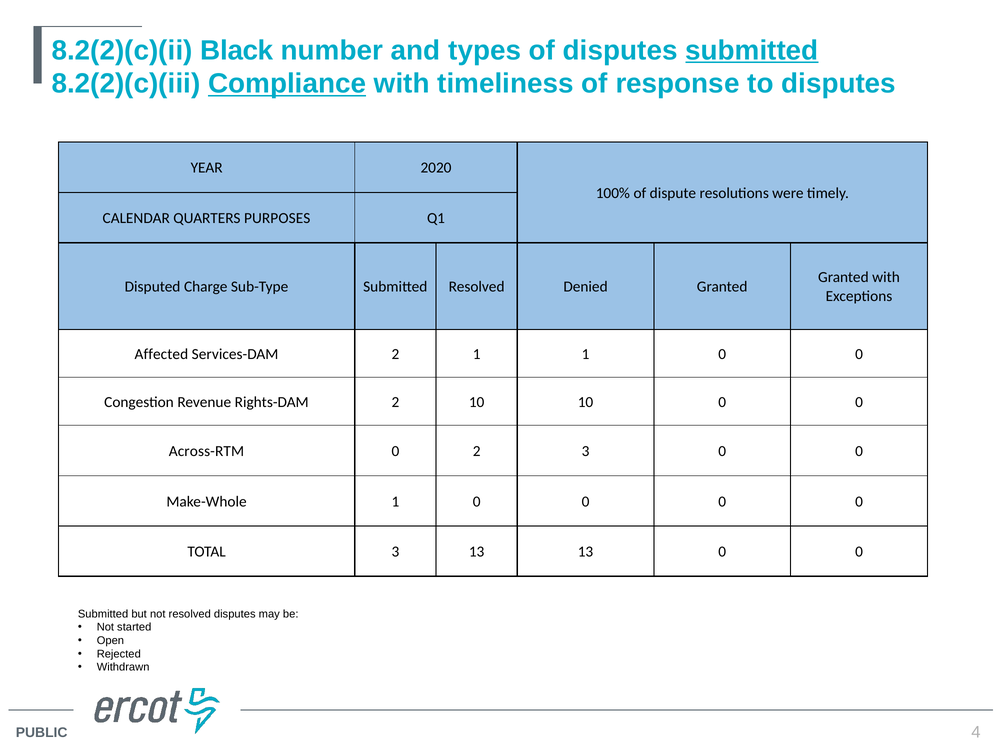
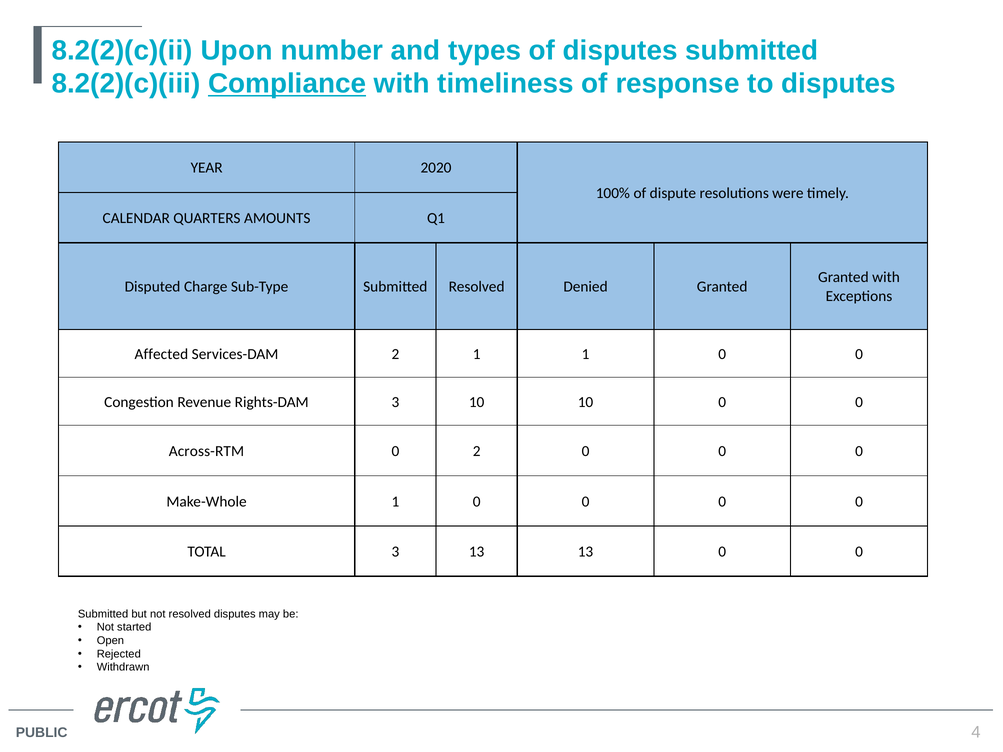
Black: Black -> Upon
submitted at (752, 50) underline: present -> none
PURPOSES: PURPOSES -> AMOUNTS
Rights-DAM 2: 2 -> 3
2 3: 3 -> 0
